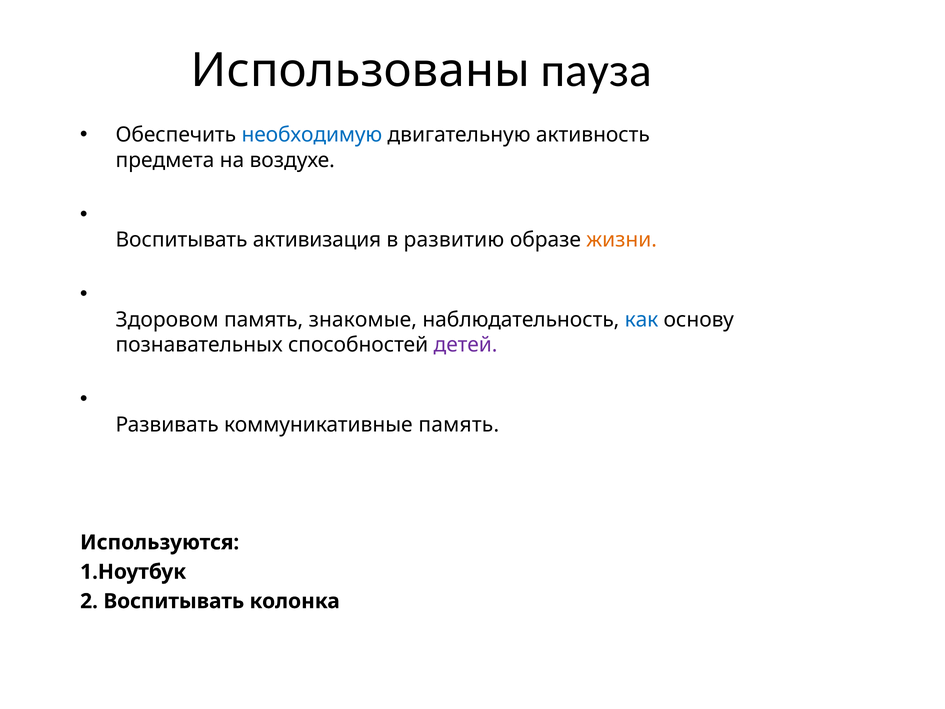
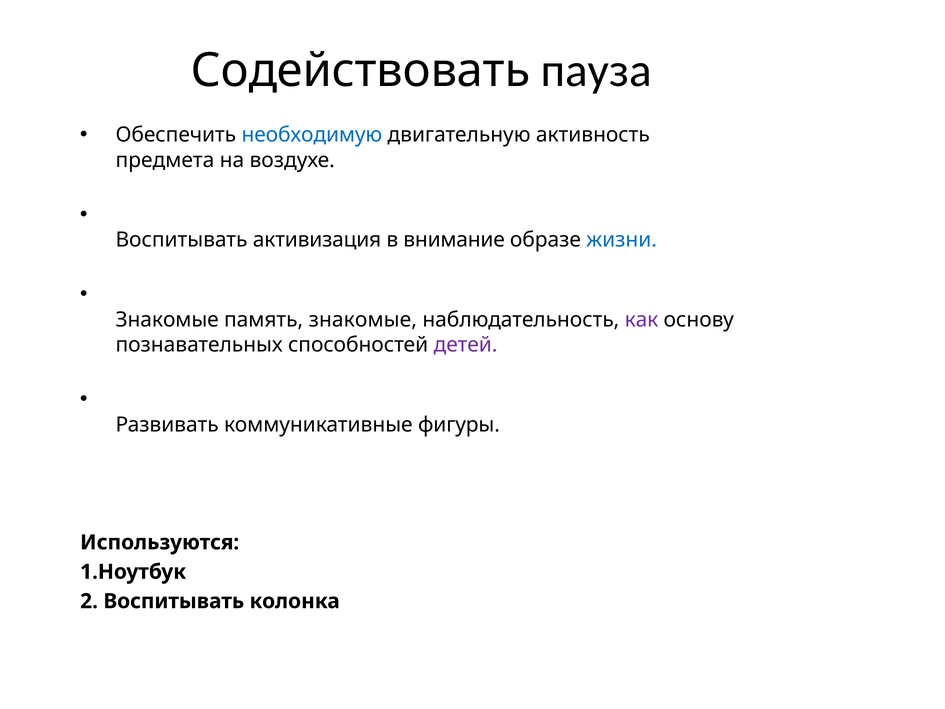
Использованы: Использованы -> Содействовать
развитию: развитию -> внимание
жизни colour: orange -> blue
Здоровом at (167, 320): Здоровом -> Знакомые
как colour: blue -> purple
коммуникативные память: память -> фигуры
